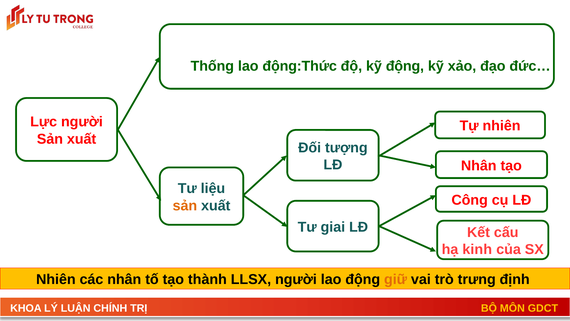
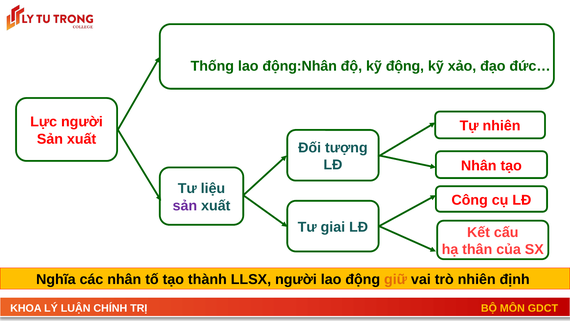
động:Thức: động:Thức -> động:Nhân
sản at (185, 205) colour: orange -> purple
kinh: kinh -> thân
Nhiên at (56, 279): Nhiên -> Nghĩa
trò trưng: trưng -> nhiên
